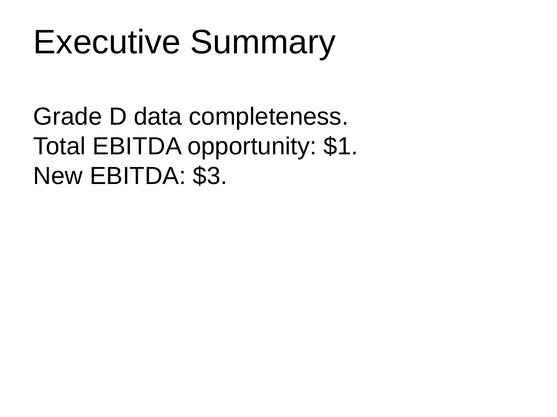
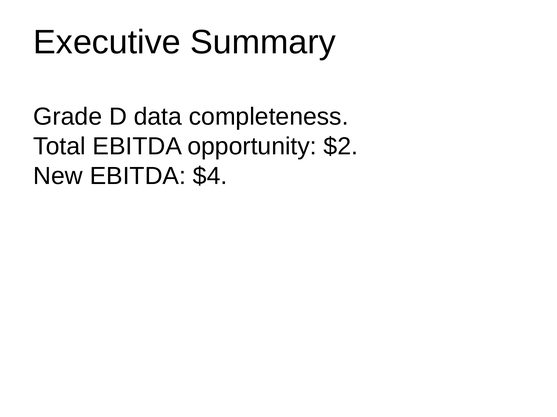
$1: $1 -> $2
$3: $3 -> $4
